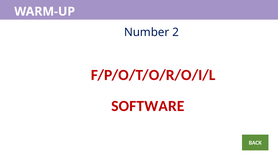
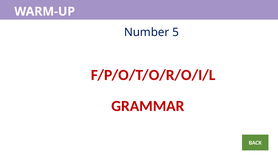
2: 2 -> 5
SOFTWARE: SOFTWARE -> GRAMMAR
